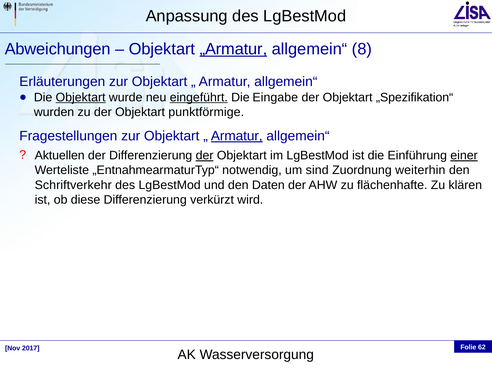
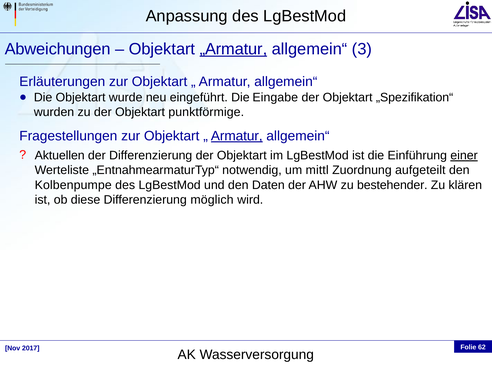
8: 8 -> 3
Objektart at (81, 97) underline: present -> none
eingeführt underline: present -> none
der at (205, 156) underline: present -> none
sind: sind -> mittl
weiterhin: weiterhin -> aufgeteilt
Schriftverkehr: Schriftverkehr -> Kolbenpumpe
flächenhafte: flächenhafte -> bestehender
verkürzt: verkürzt -> möglich
